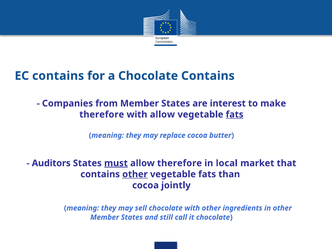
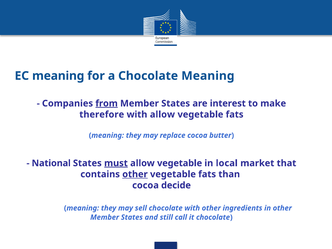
EC contains: contains -> meaning
Chocolate Contains: Contains -> Meaning
from underline: none -> present
fats at (235, 114) underline: present -> none
Auditors: Auditors -> National
therefore at (180, 163): therefore -> vegetable
jointly: jointly -> decide
